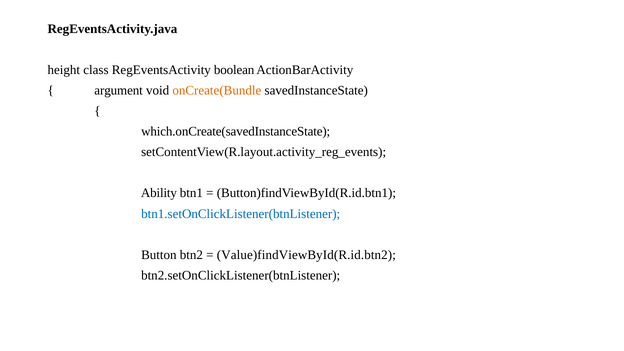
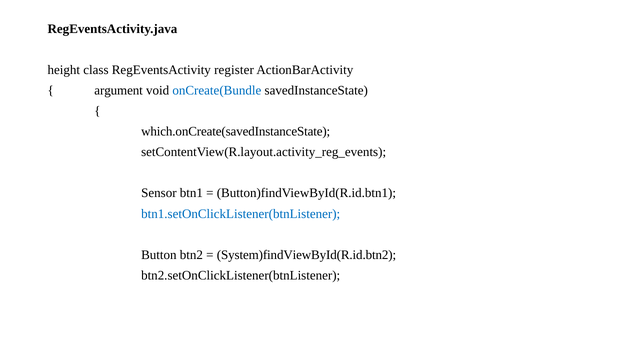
boolean: boolean -> register
onCreate(Bundle colour: orange -> blue
Ability: Ability -> Sensor
Value)findViewById(R.id.btn2: Value)findViewById(R.id.btn2 -> System)findViewById(R.id.btn2
